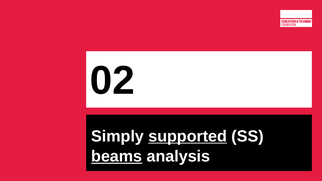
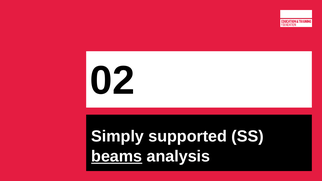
supported underline: present -> none
